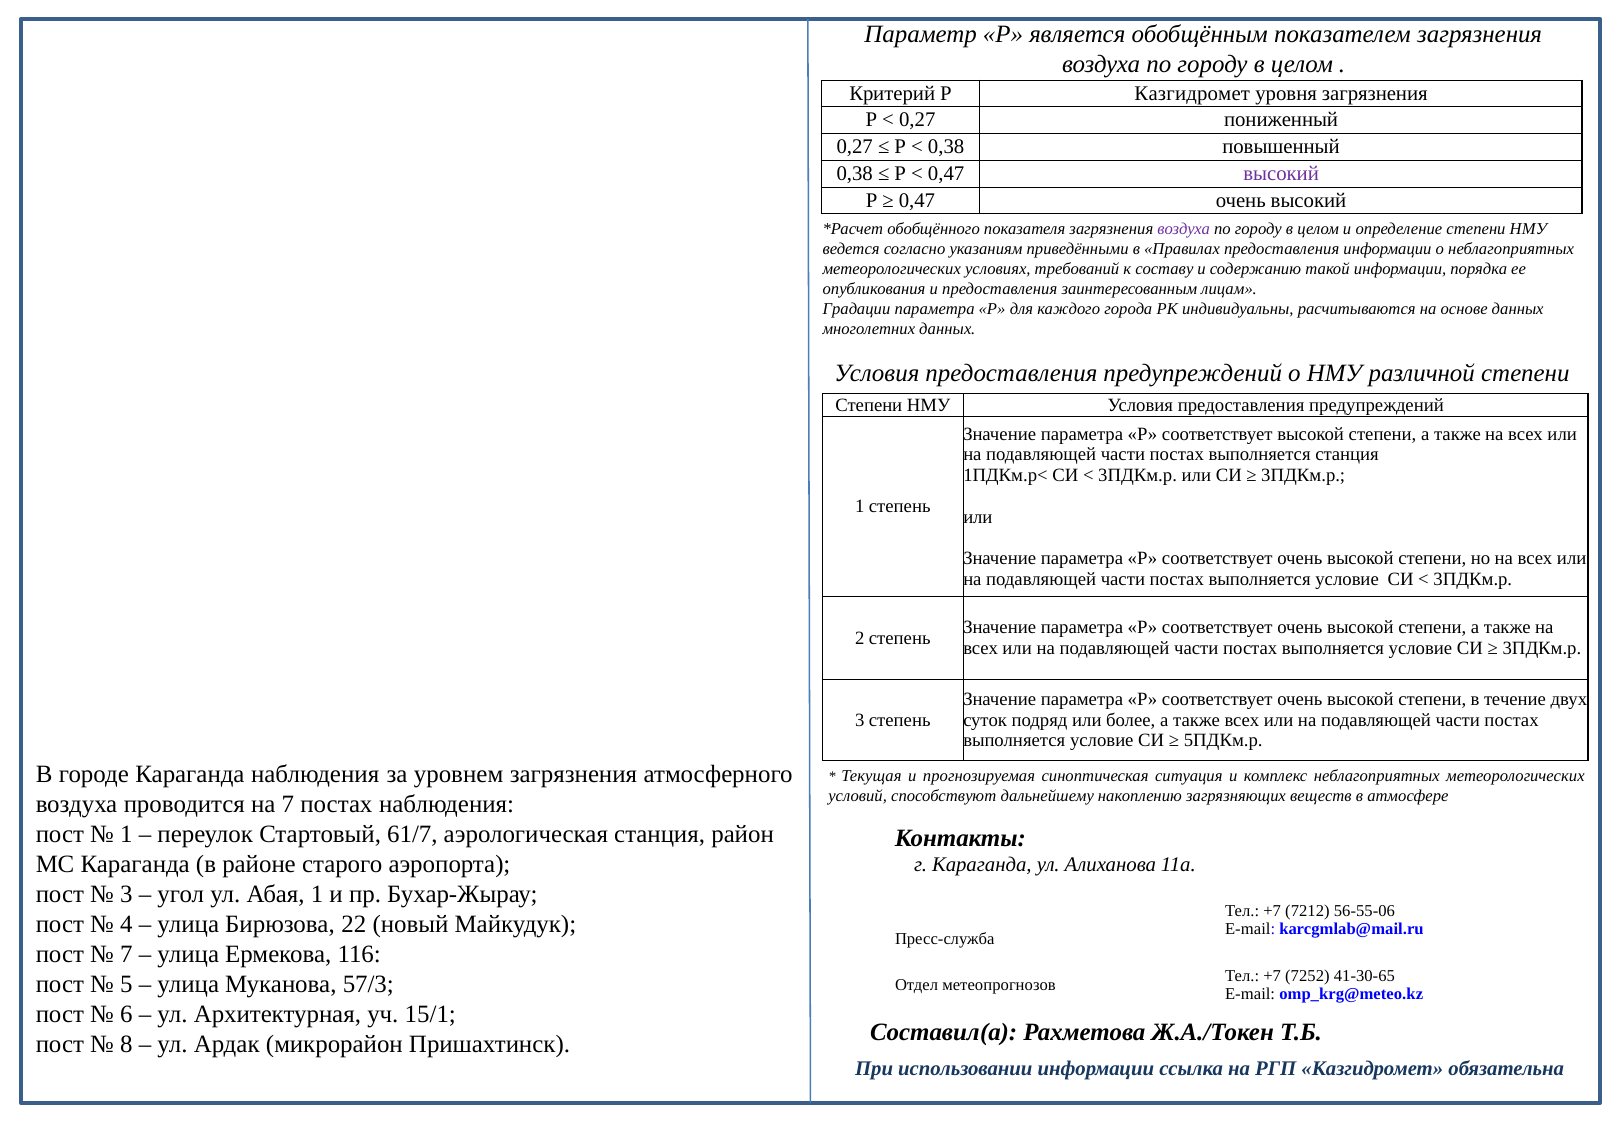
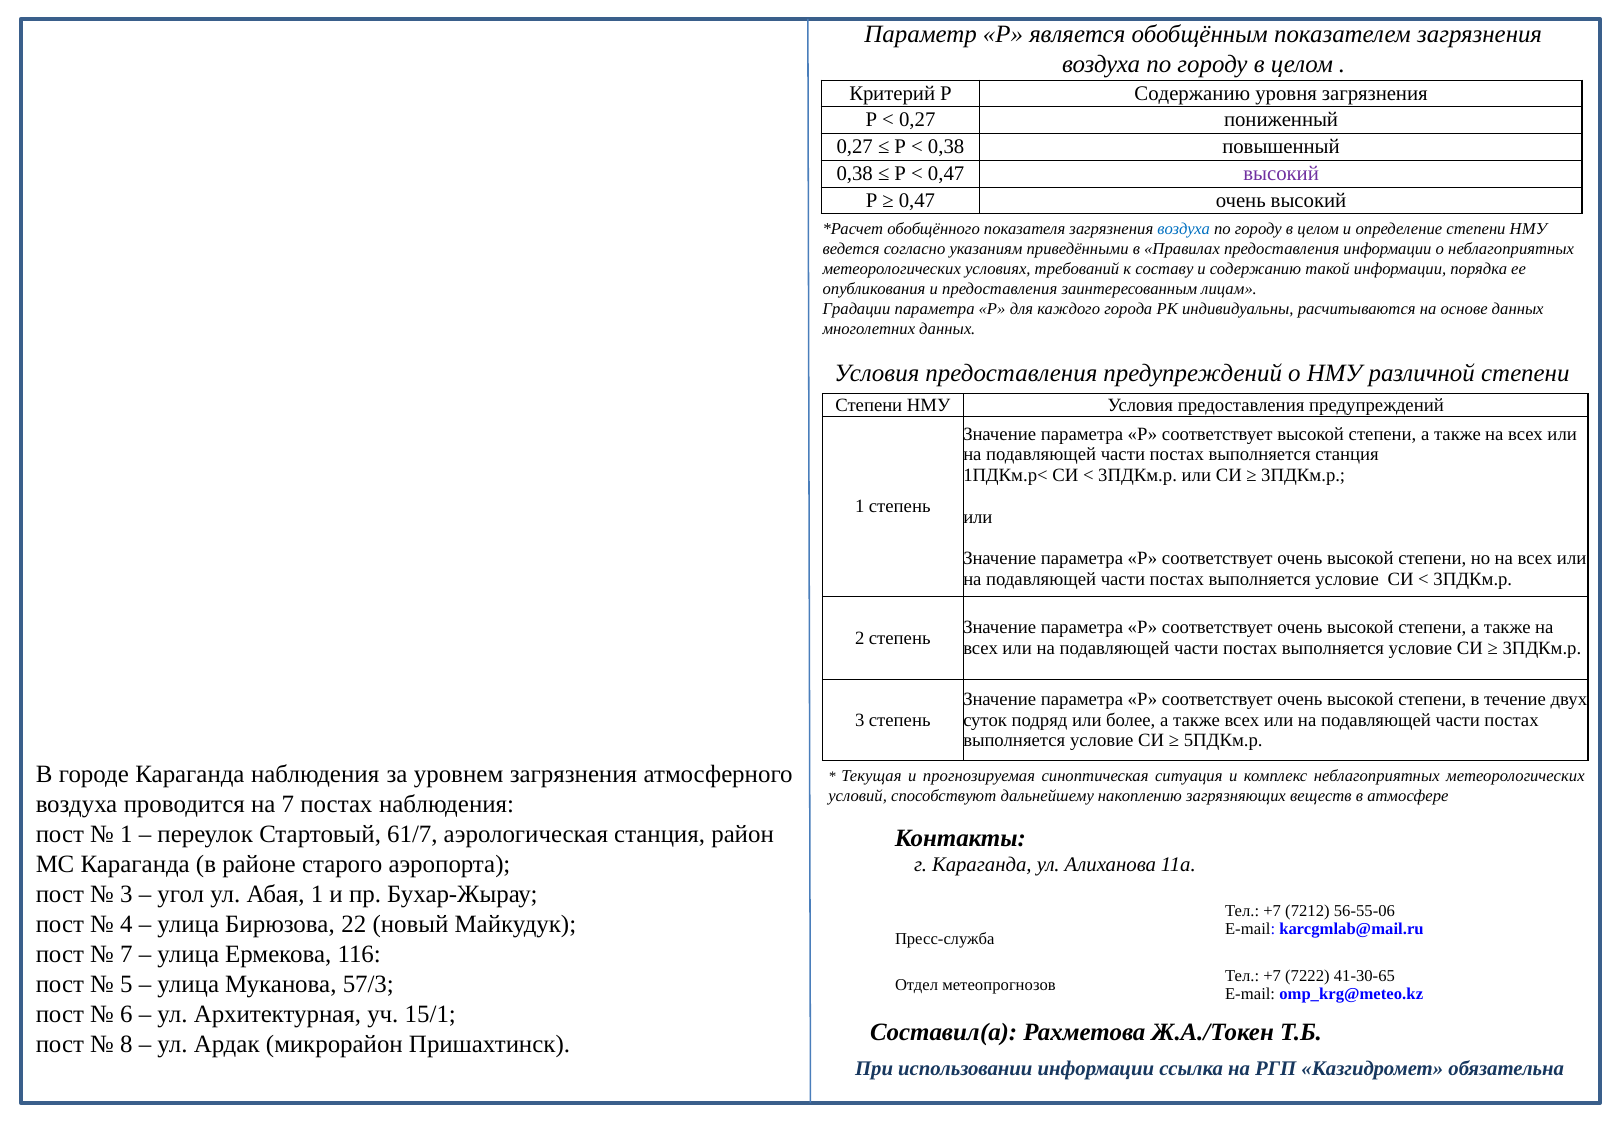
Р Казгидромет: Казгидромет -> Содержанию
воздуха at (1184, 229) colour: purple -> blue
7252: 7252 -> 7222
